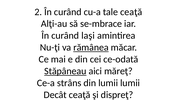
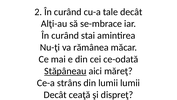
tale ceaţă: ceaţă -> decât
laşi: laşi -> stai
rămânea underline: present -> none
